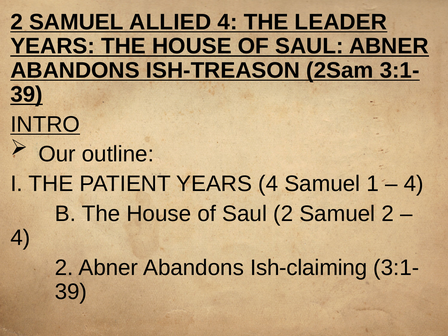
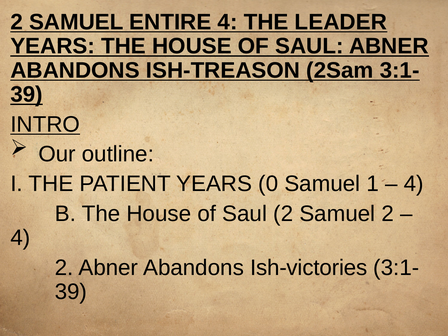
ALLIED: ALLIED -> ENTIRE
YEARS 4: 4 -> 0
Ish-claiming: Ish-claiming -> Ish-victories
